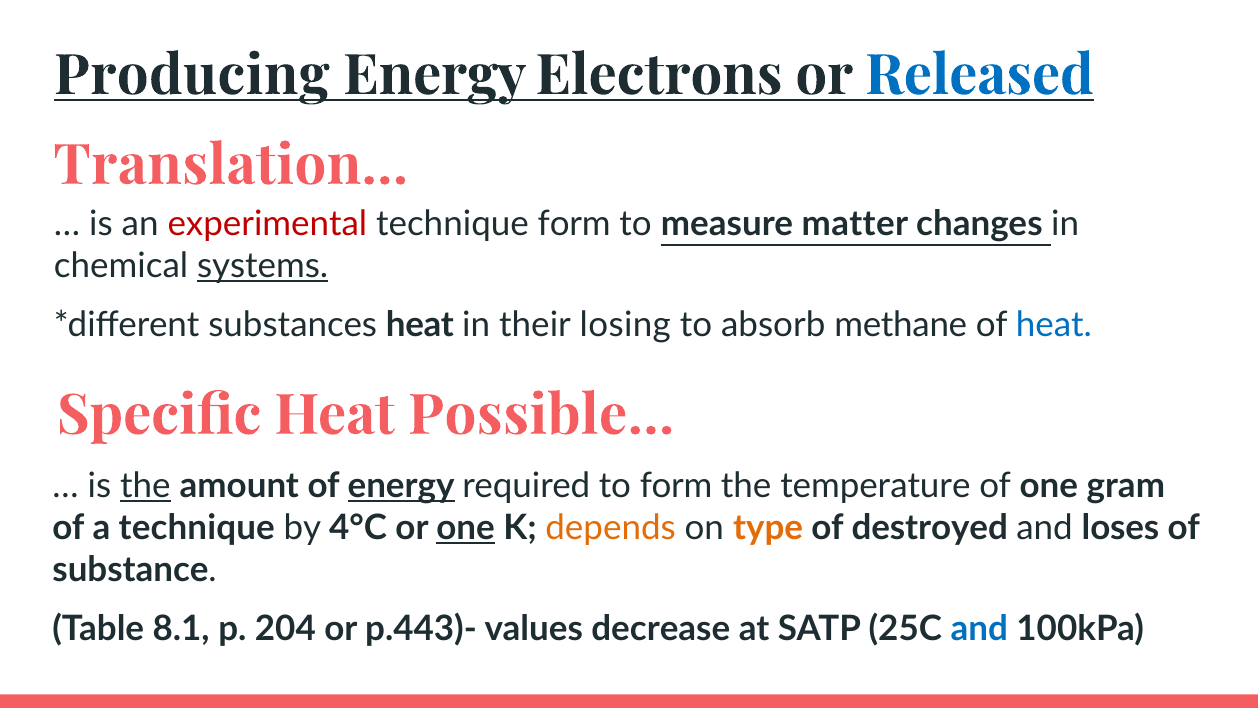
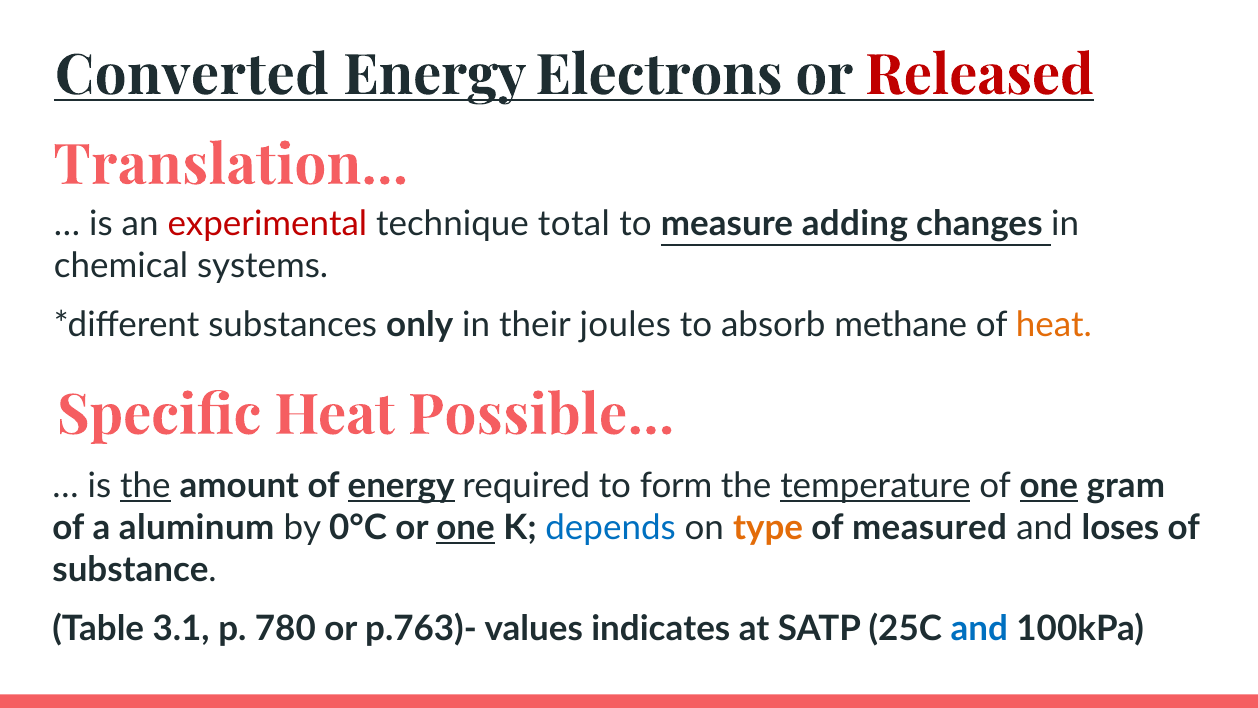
Producing: Producing -> Converted
Released colour: blue -> red
technique form: form -> total
matter: matter -> adding
systems underline: present -> none
substances heat: heat -> only
losing: losing -> joules
heat at (1054, 325) colour: blue -> orange
temperature underline: none -> present
one at (1049, 486) underline: none -> present
a technique: technique -> aluminum
4°C: 4°C -> 0°C
depends colour: orange -> blue
destroyed: destroyed -> measured
8.1: 8.1 -> 3.1
204: 204 -> 780
p.443)-: p.443)- -> p.763)-
decrease: decrease -> indicates
